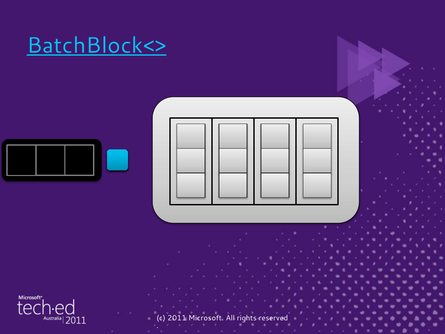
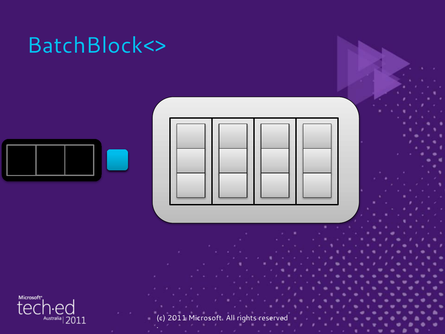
BatchBlock<> underline: present -> none
